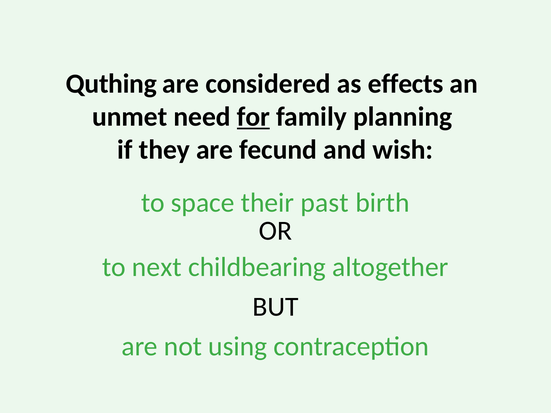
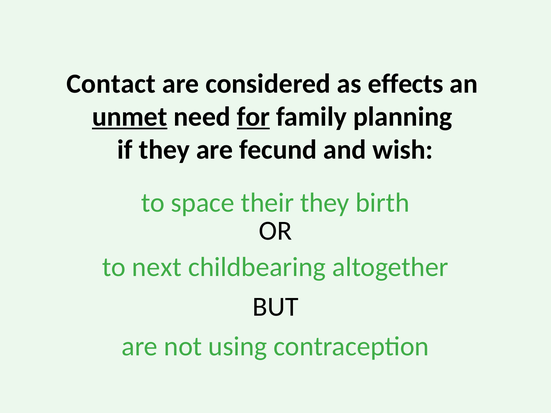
Quthing: Quthing -> Contact
unmet underline: none -> present
their past: past -> they
